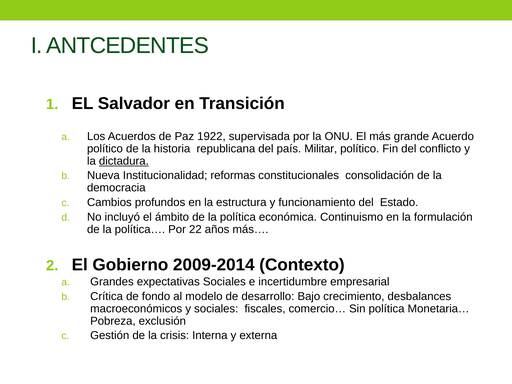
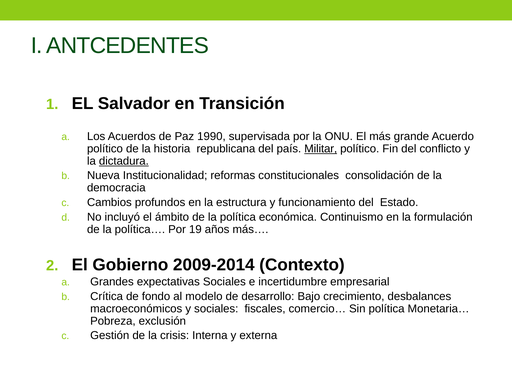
1922: 1922 -> 1990
Militar underline: none -> present
22: 22 -> 19
